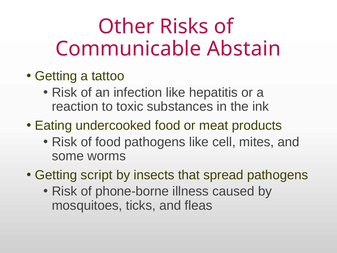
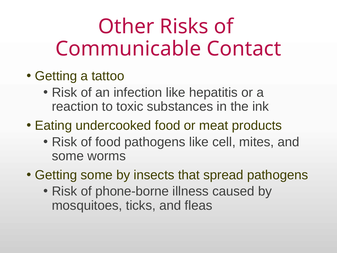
Abstain: Abstain -> Contact
Getting script: script -> some
